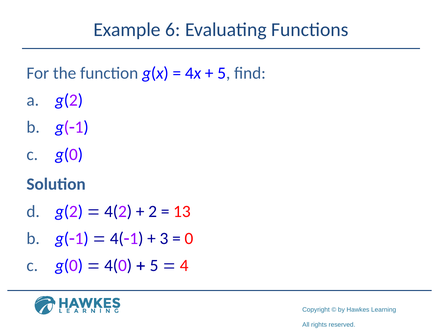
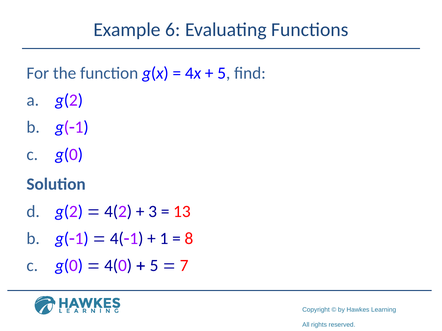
2: 2 -> 3
3: 3 -> 1
0: 0 -> 8
4: 4 -> 7
